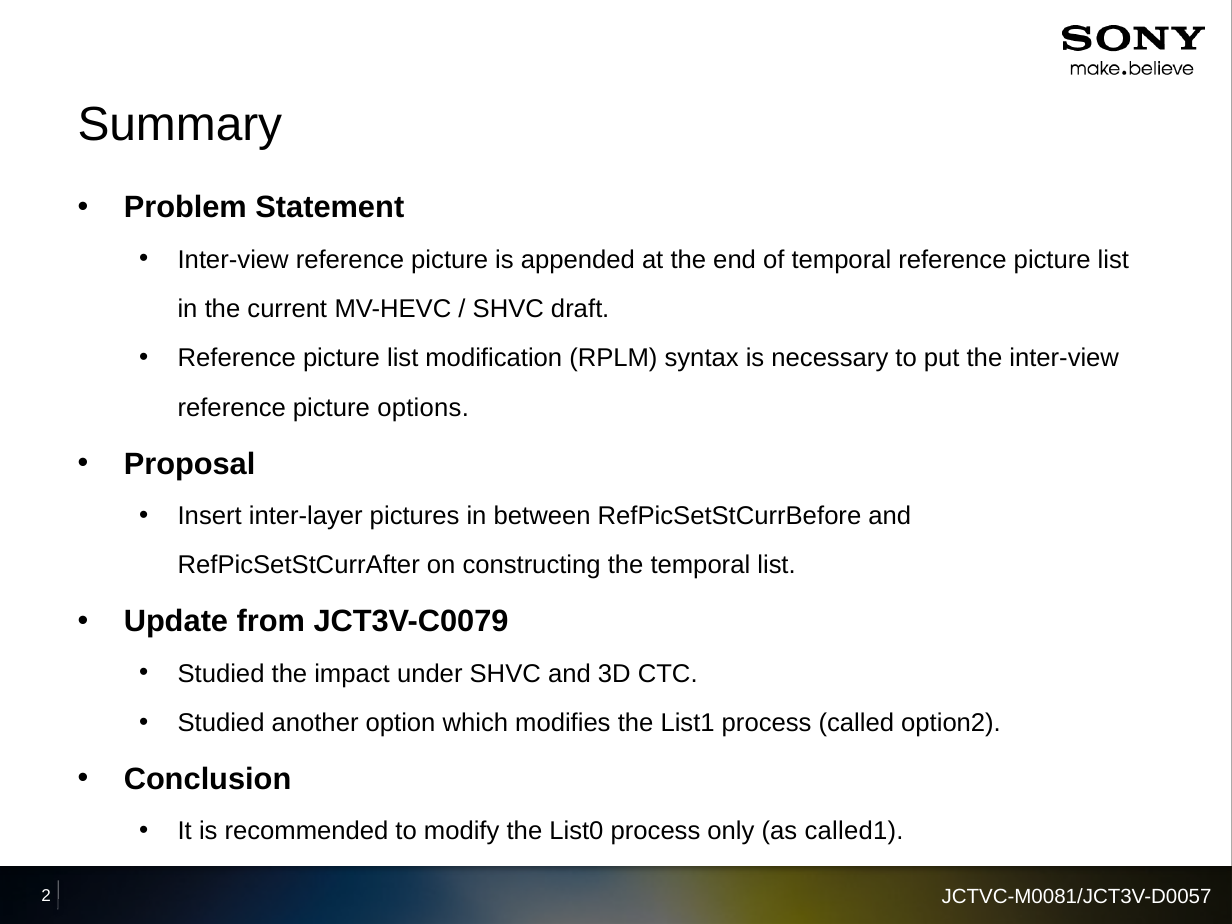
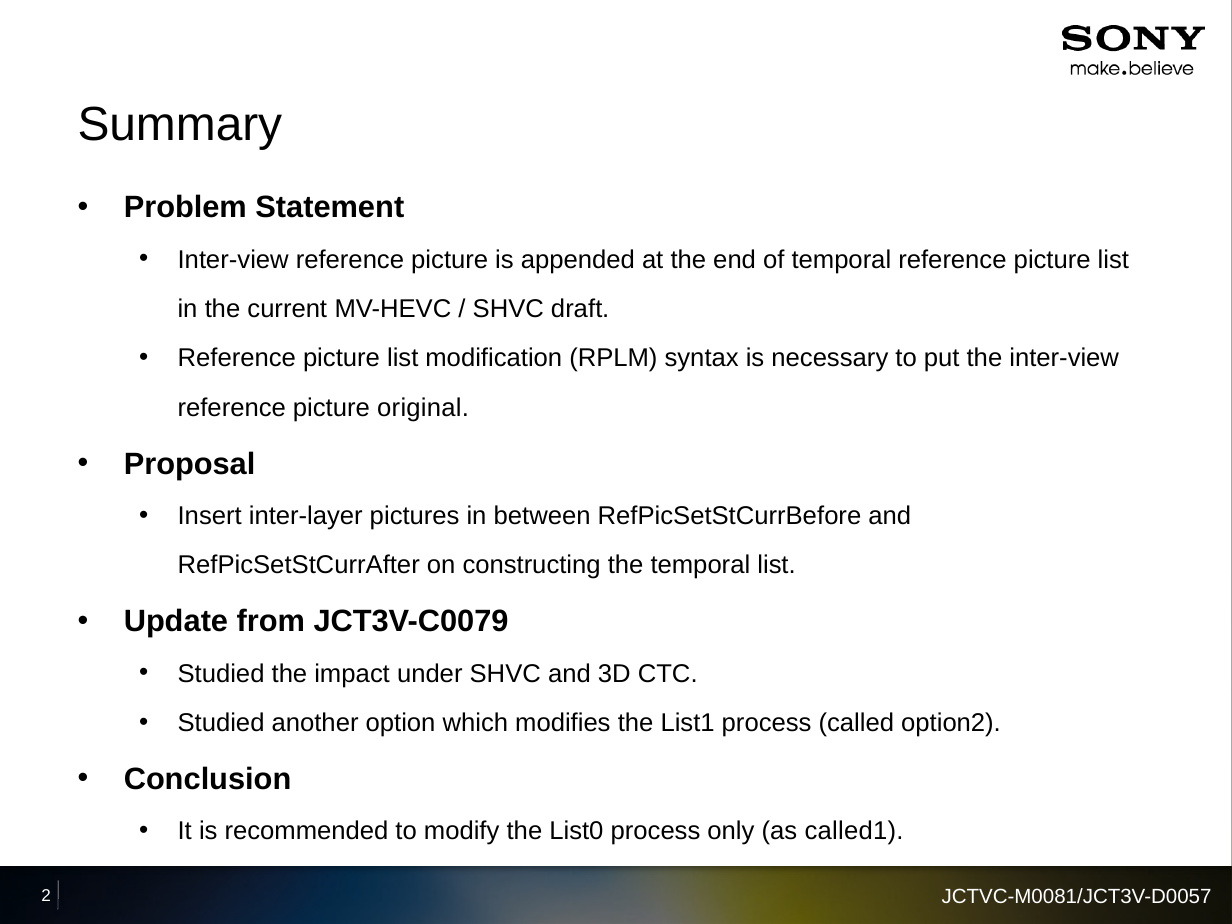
options: options -> original
